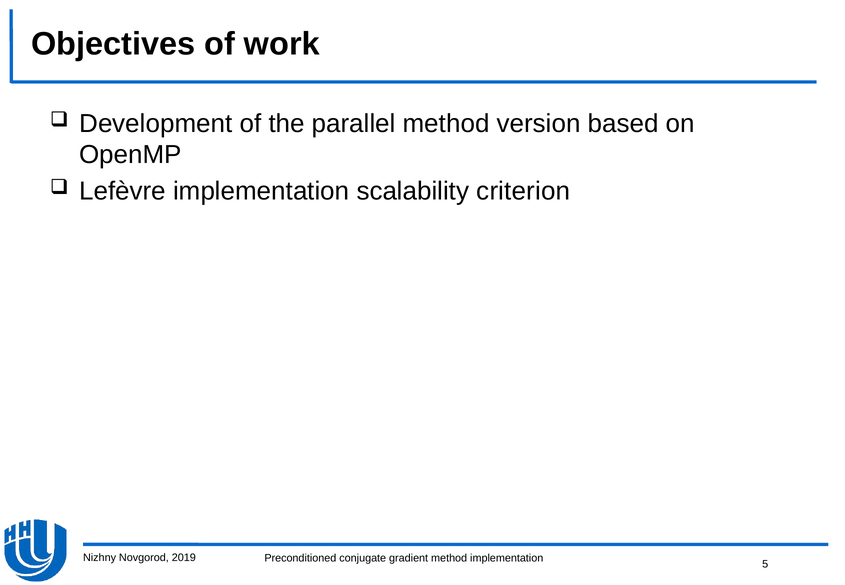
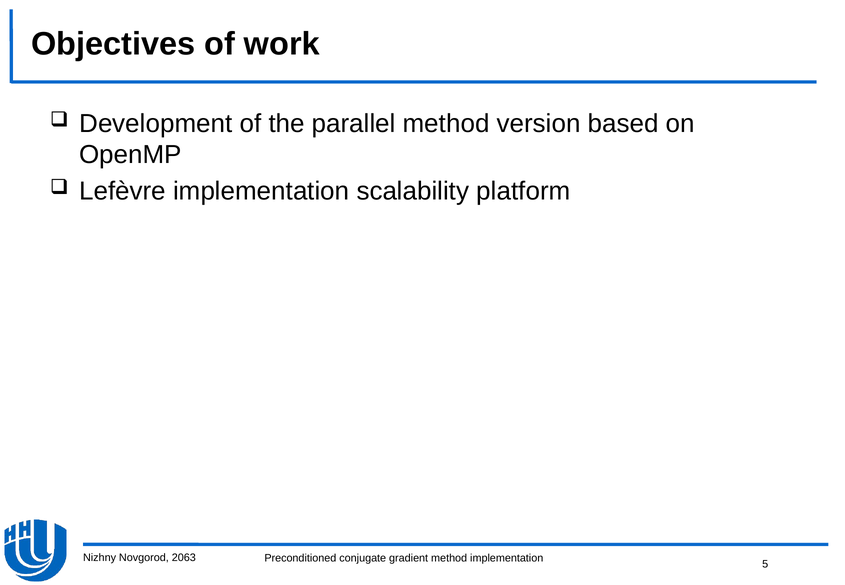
criterion: criterion -> platform
2019: 2019 -> 2063
